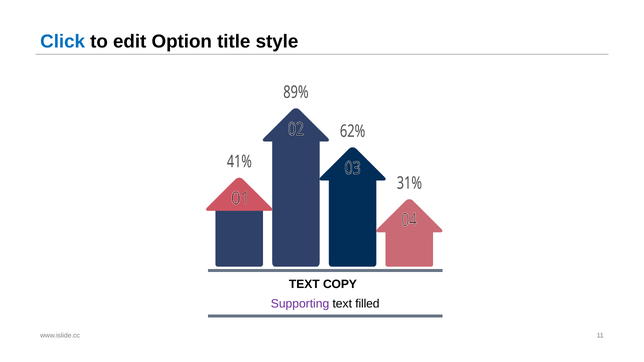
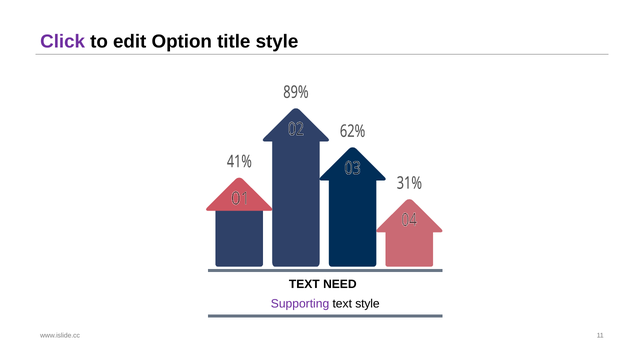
Click colour: blue -> purple
COPY: COPY -> NEED
text filled: filled -> style
